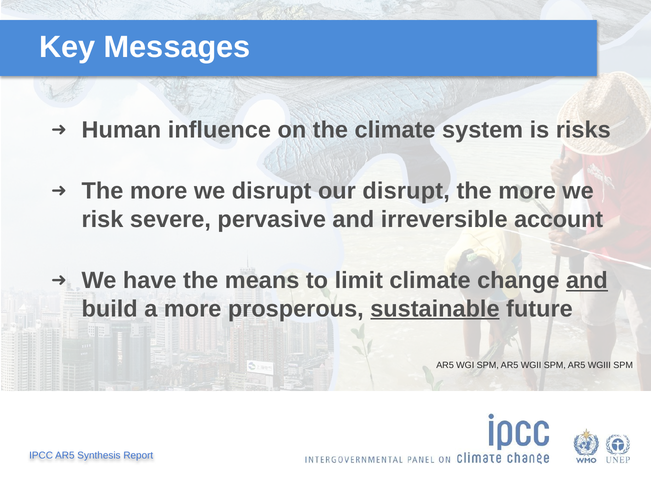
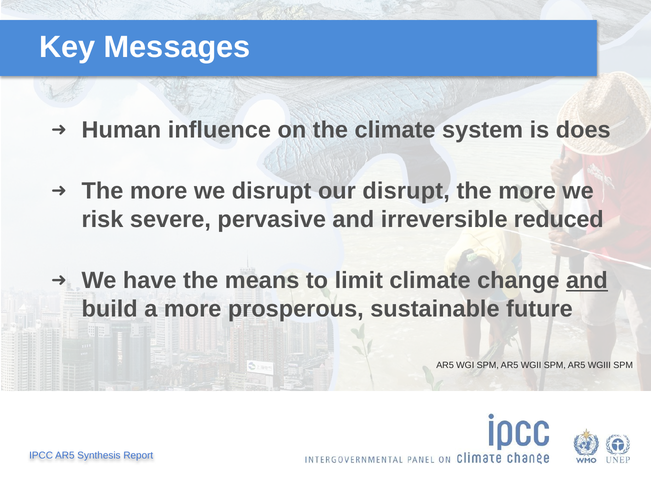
risks: risks -> does
account: account -> reduced
sustainable underline: present -> none
